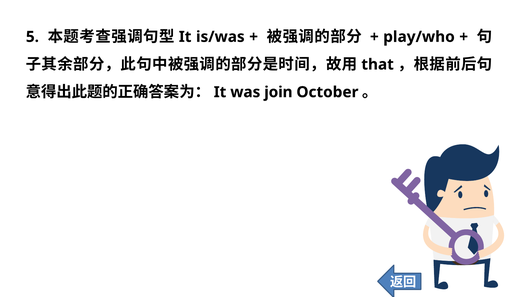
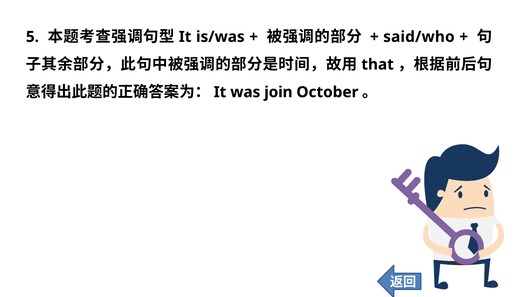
play/who: play/who -> said/who
